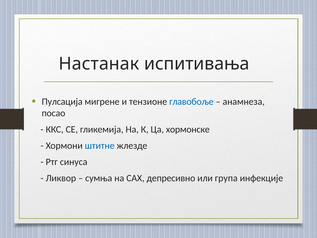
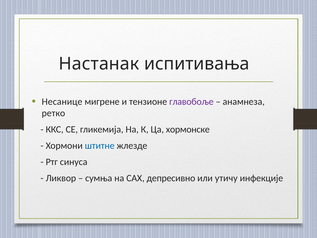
Пулсација: Пулсација -> Несанице
главобоље colour: blue -> purple
пoсao: пoсao -> ретко
група: група -> утичу
